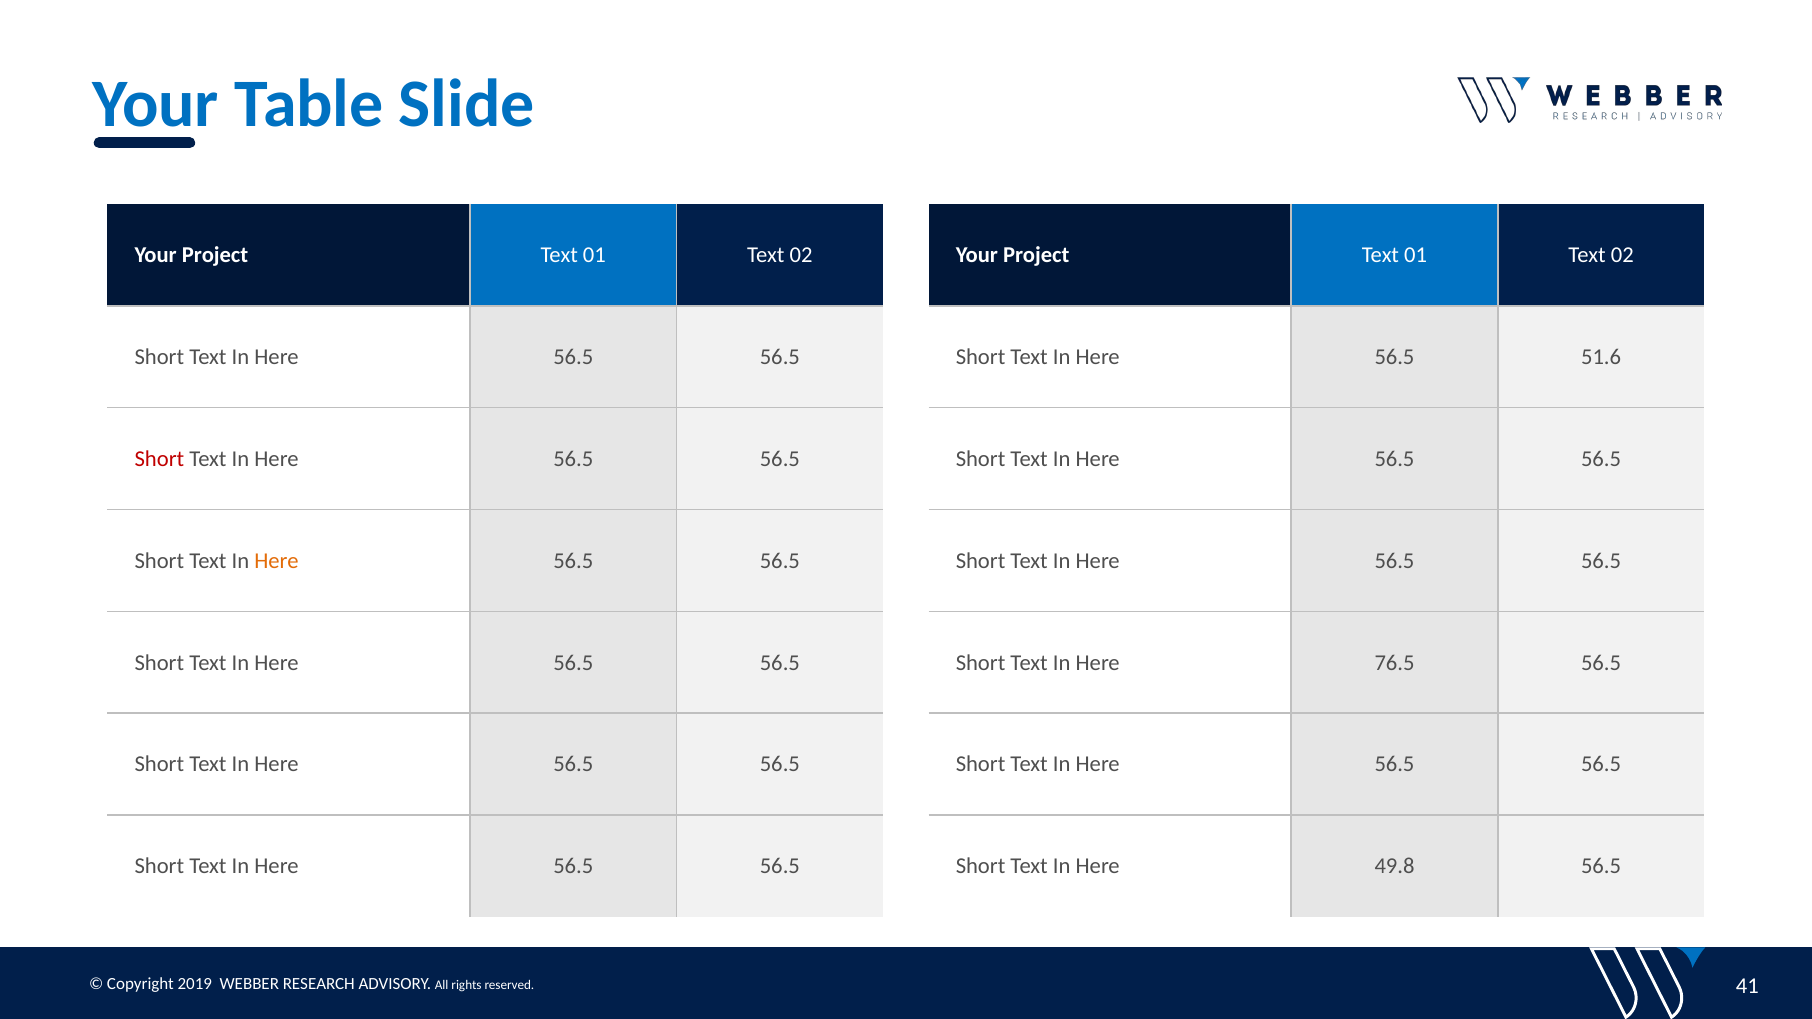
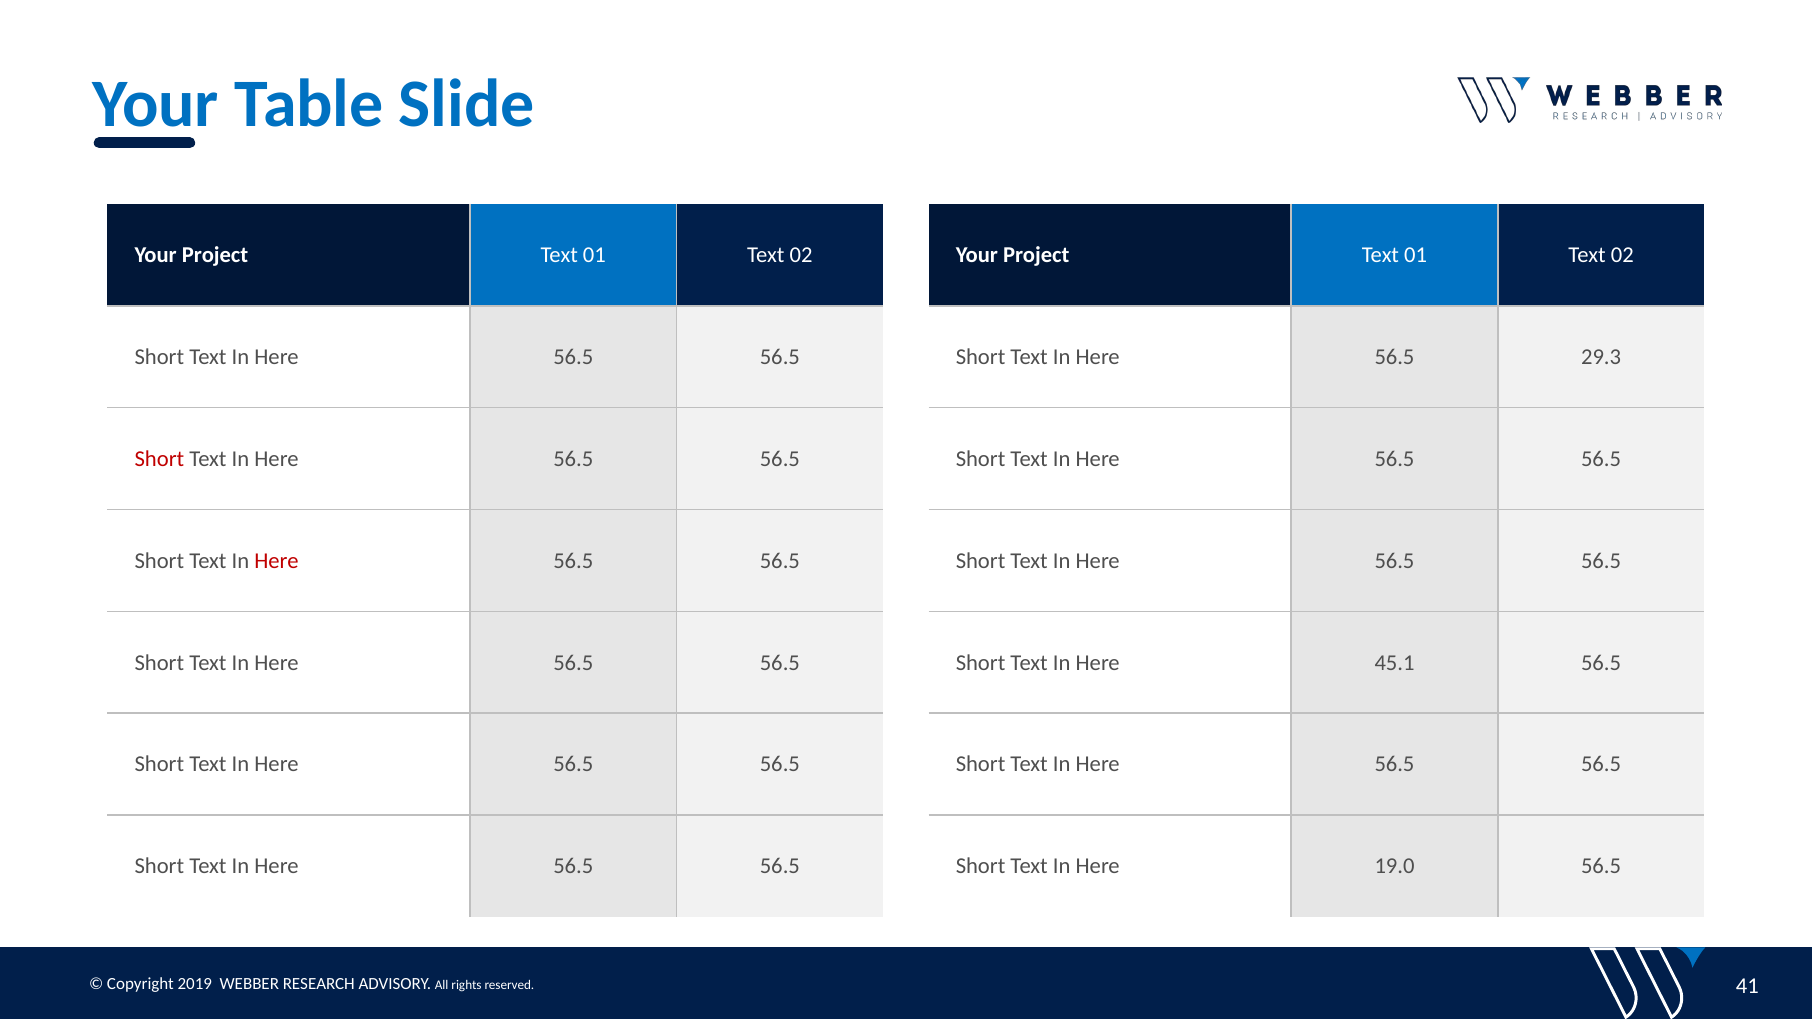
51.6: 51.6 -> 29.3
Here at (277, 561) colour: orange -> red
76.5: 76.5 -> 45.1
49.8: 49.8 -> 19.0
